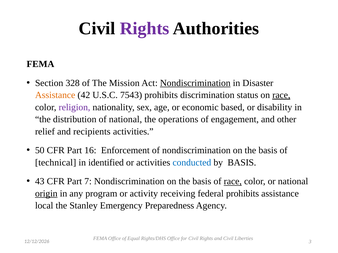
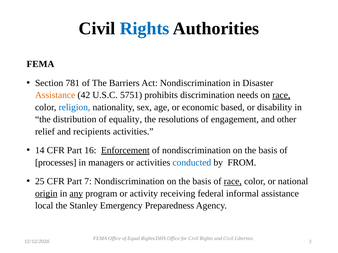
Rights at (145, 29) colour: purple -> blue
328: 328 -> 781
Mission: Mission -> Barriers
Nondiscrimination at (195, 83) underline: present -> none
7543: 7543 -> 5751
status: status -> needs
religion colour: purple -> blue
of national: national -> equality
operations: operations -> resolutions
50: 50 -> 14
Enforcement underline: none -> present
technical: technical -> processes
identified: identified -> managers
by BASIS: BASIS -> FROM
43: 43 -> 25
any underline: none -> present
federal prohibits: prohibits -> informal
